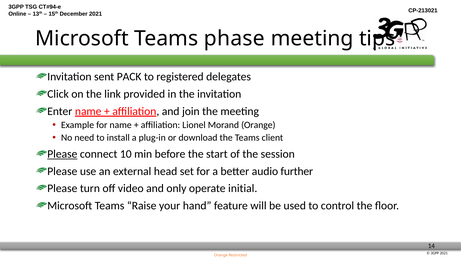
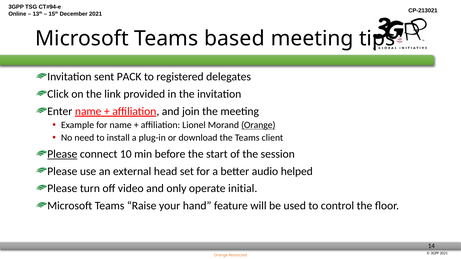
phase: phase -> based
Orange at (258, 125) underline: none -> present
further: further -> helped
